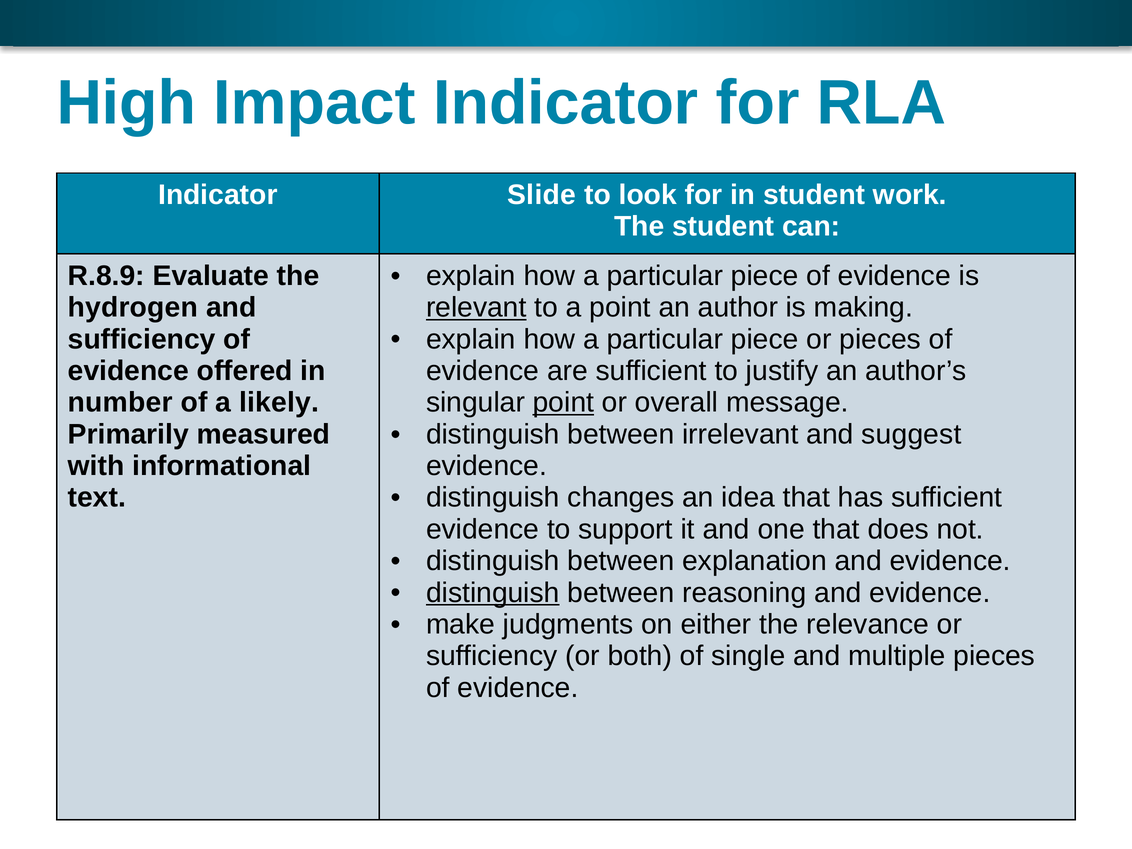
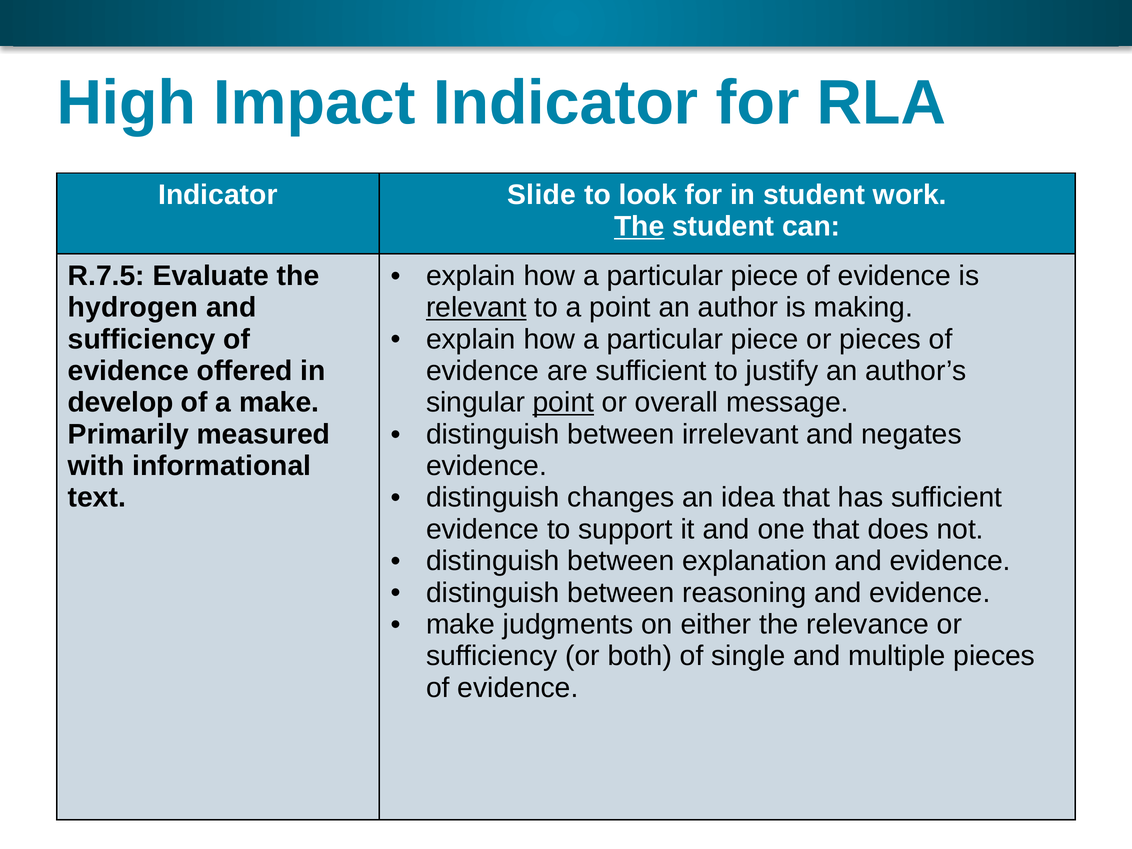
The at (639, 227) underline: none -> present
R.8.9: R.8.9 -> R.7.5
number: number -> develop
a likely: likely -> make
suggest: suggest -> negates
distinguish at (493, 593) underline: present -> none
